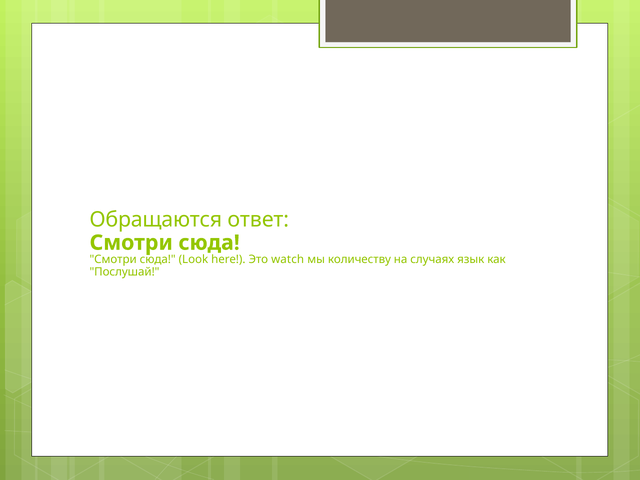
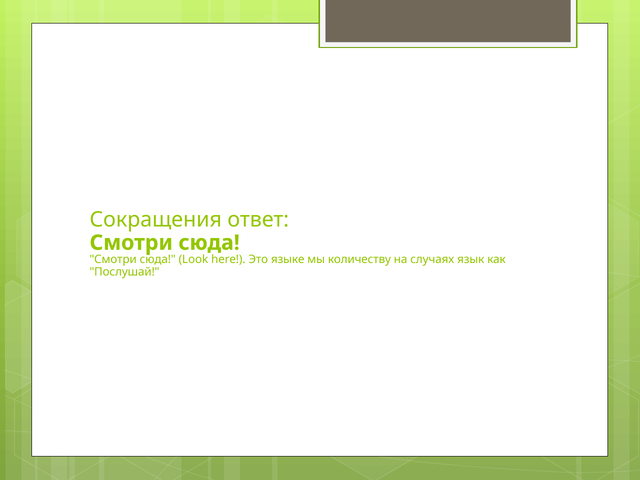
Обращаются: Обращаются -> Сокращения
watch: watch -> языке
